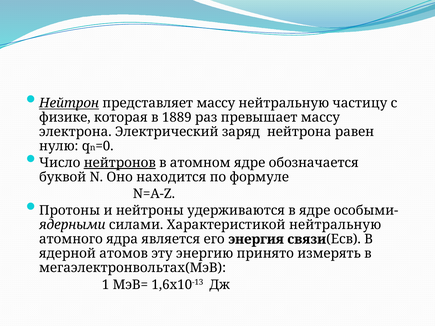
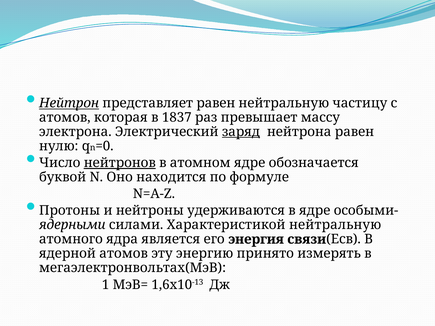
представляет массу: массу -> равен
физике at (65, 117): физике -> атомов
1889: 1889 -> 1837
заряд underline: none -> present
